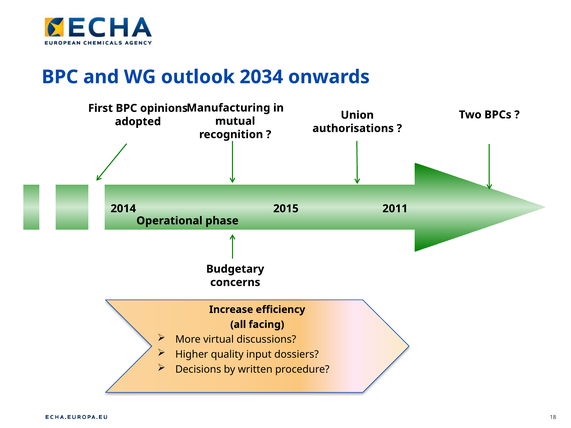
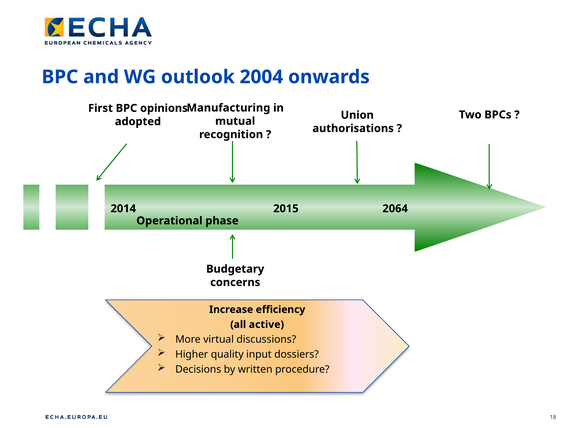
2034: 2034 -> 2004
2011: 2011 -> 2064
facing: facing -> active
